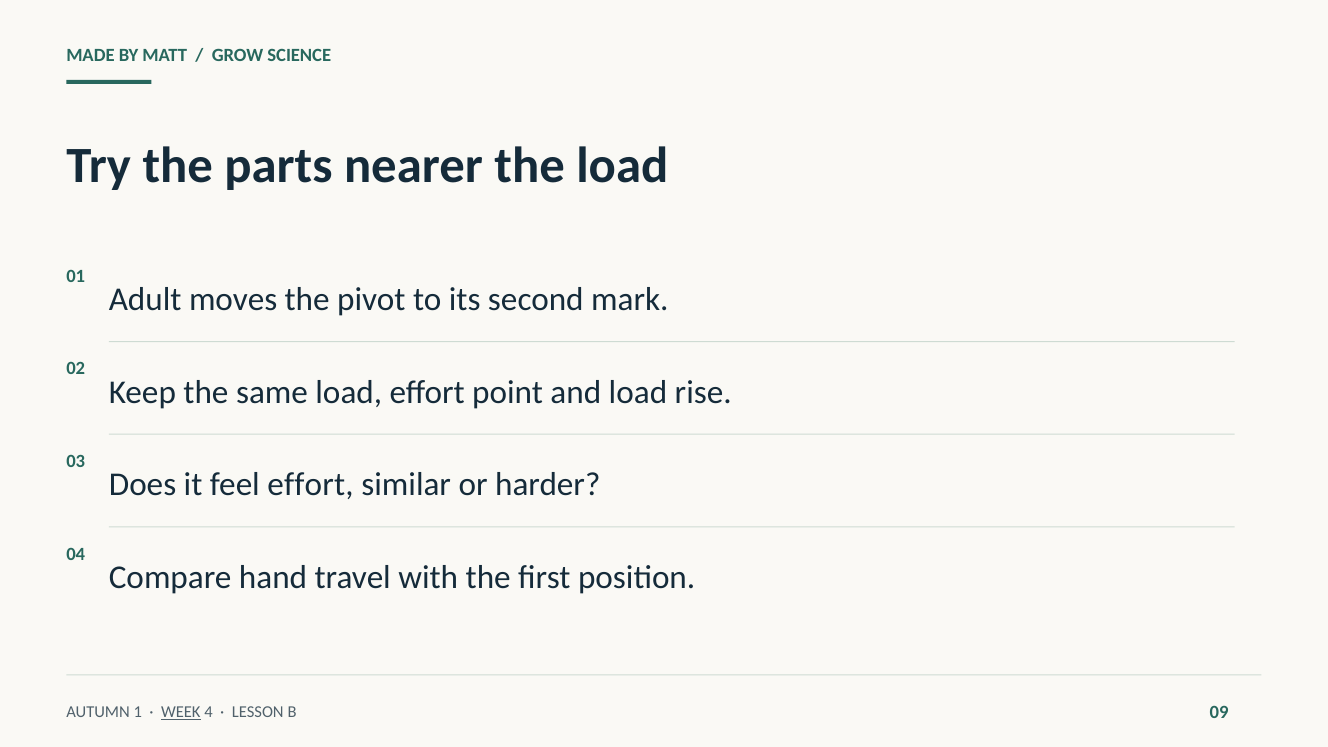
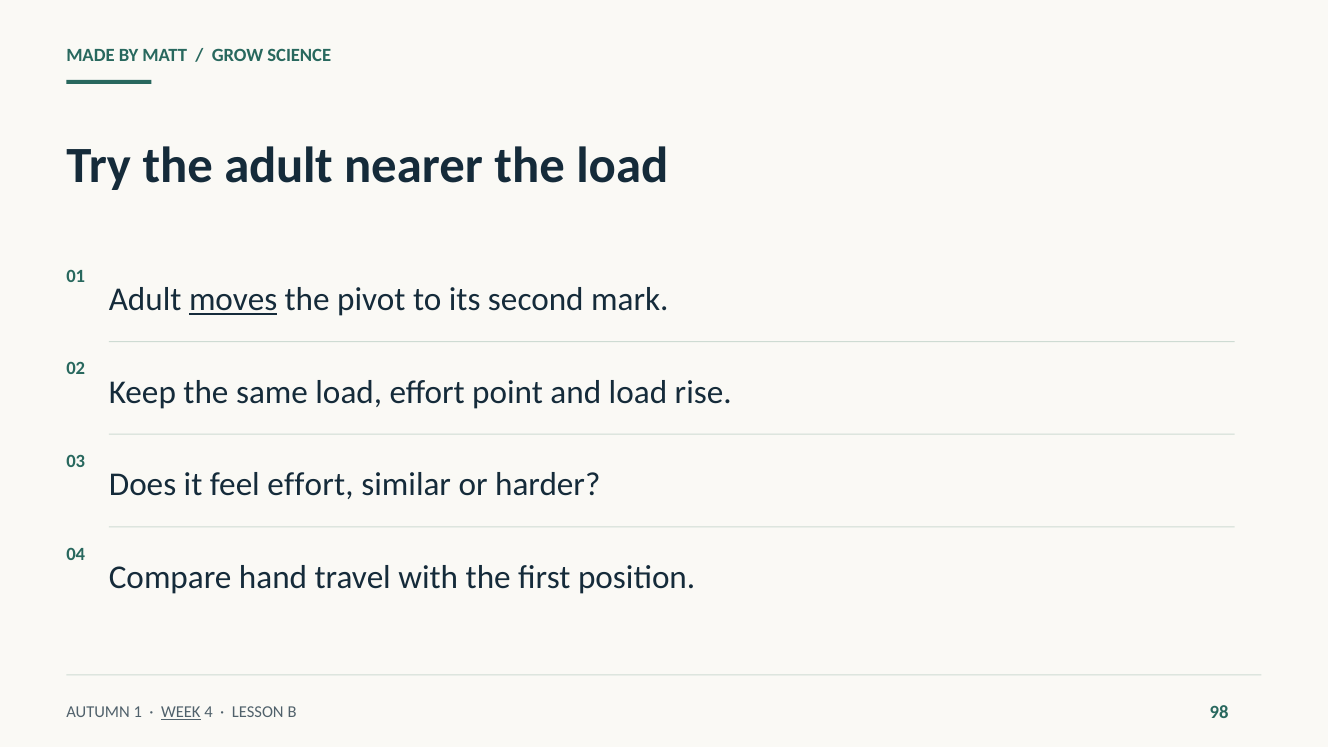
the parts: parts -> adult
moves underline: none -> present
09: 09 -> 98
